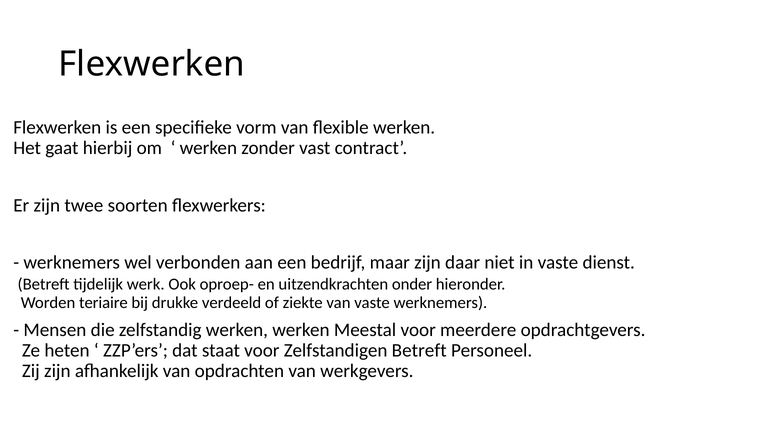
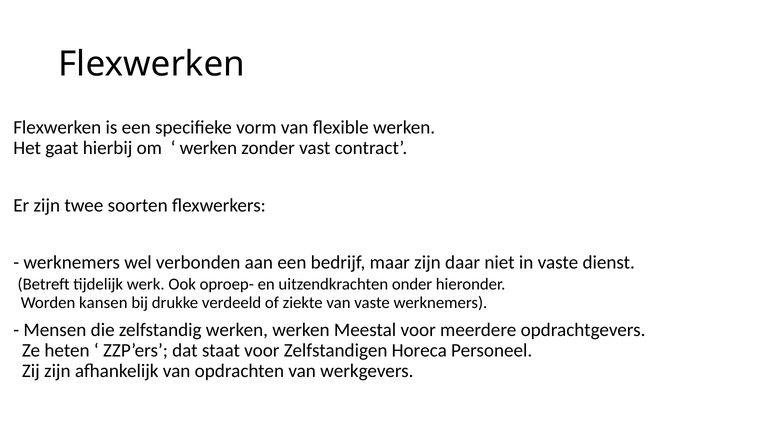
teriaire: teriaire -> kansen
Zelfstandigen Betreft: Betreft -> Horeca
